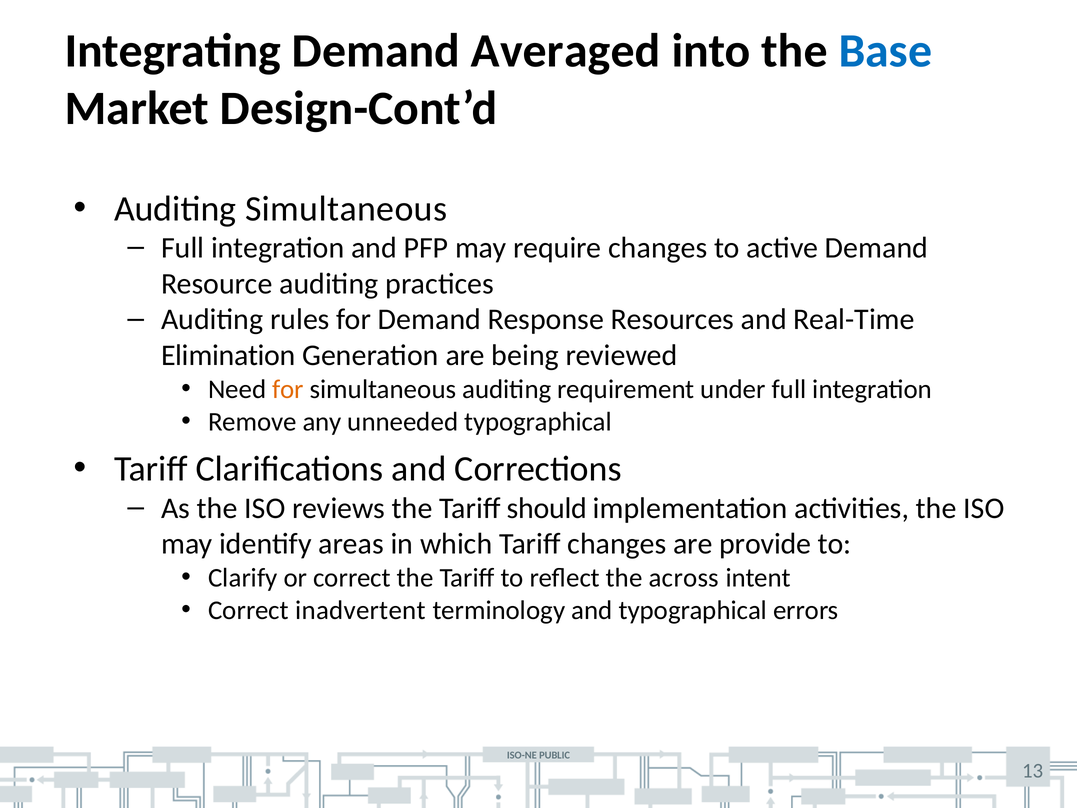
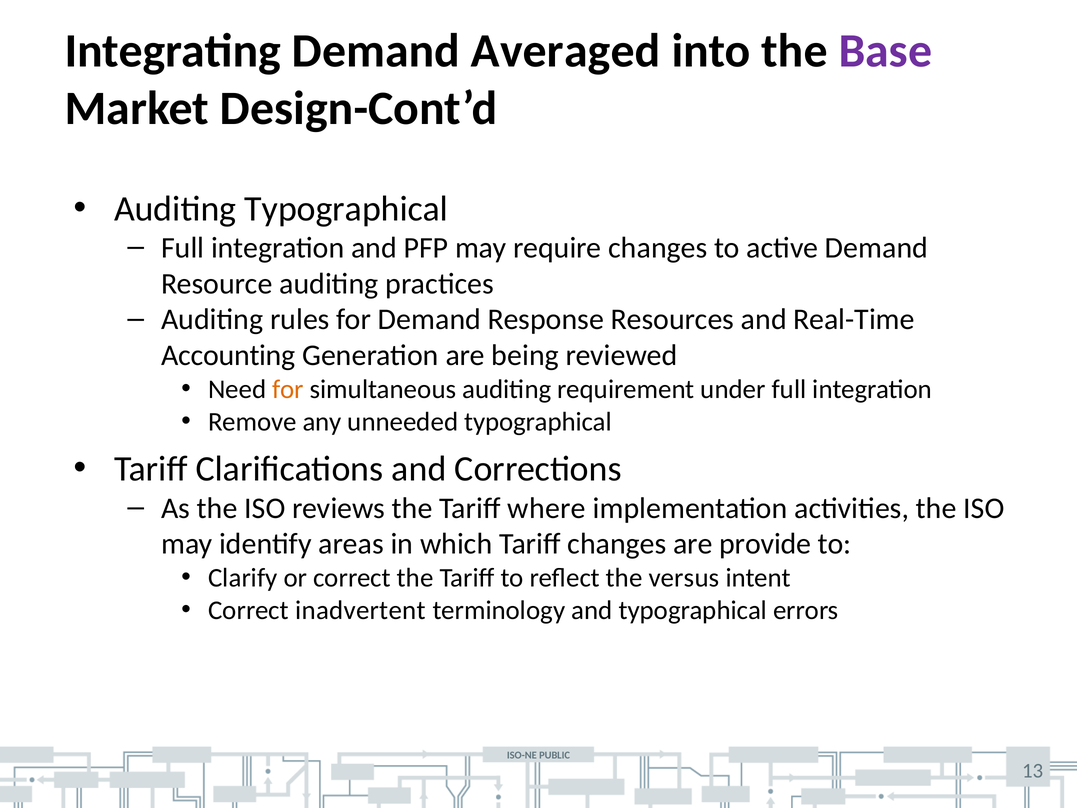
Base colour: blue -> purple
Auditing Simultaneous: Simultaneous -> Typographical
Elimination: Elimination -> Accounting
should: should -> where
across: across -> versus
